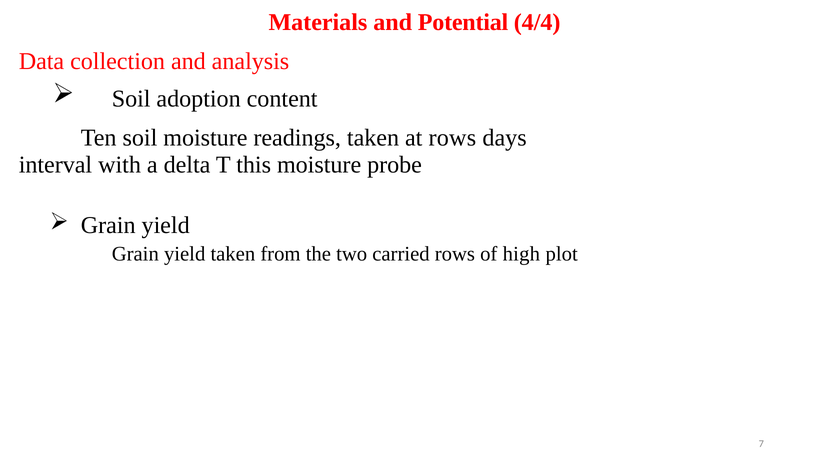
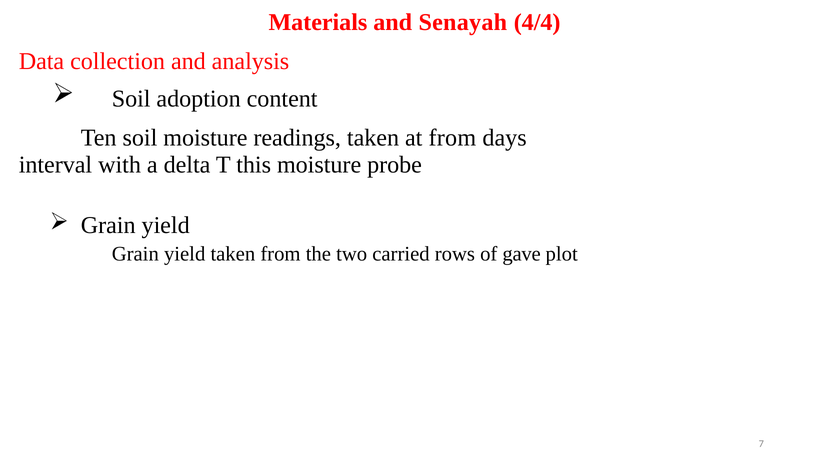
Potential: Potential -> Senayah
at rows: rows -> from
high: high -> gave
